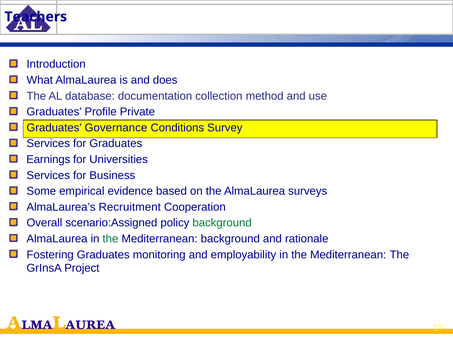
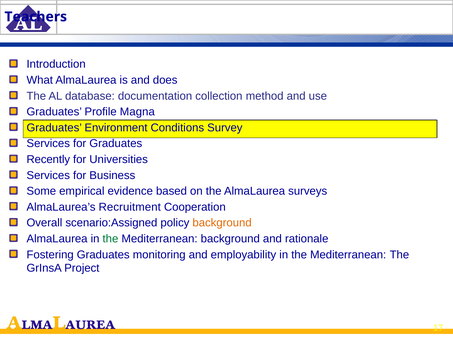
Private: Private -> Magna
Governance: Governance -> Environment
Earnings: Earnings -> Recently
background at (222, 223) colour: green -> orange
